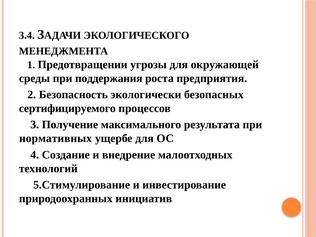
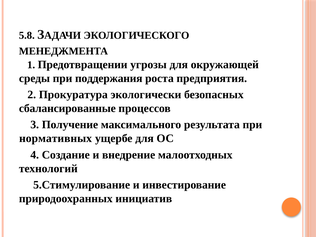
3.4: 3.4 -> 5.8
Безопасность: Безопасность -> Прокуратура
сертифицируемого: сертифицируемого -> сбалансированные
